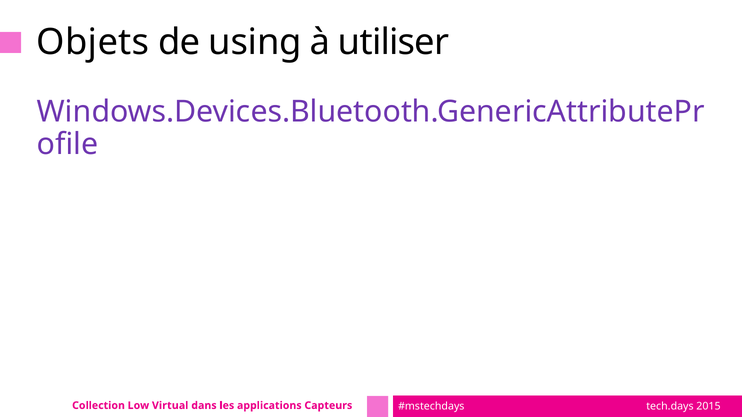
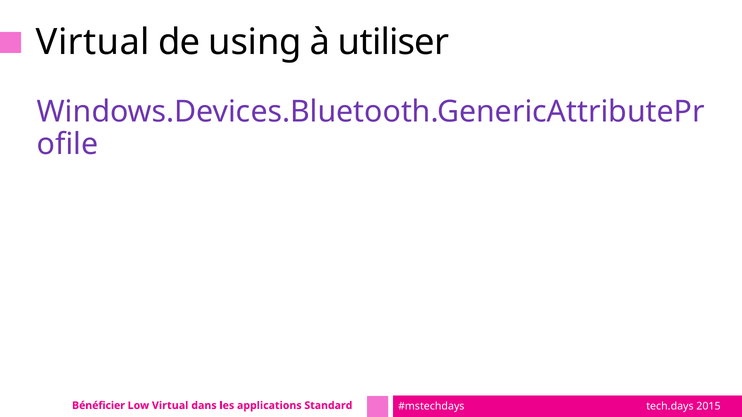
Objets at (93, 42): Objets -> Virtual
Collection: Collection -> Bénéficier
Capteurs: Capteurs -> Standard
